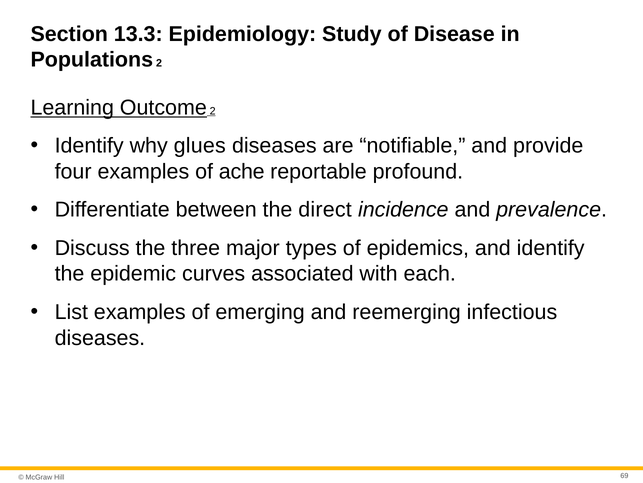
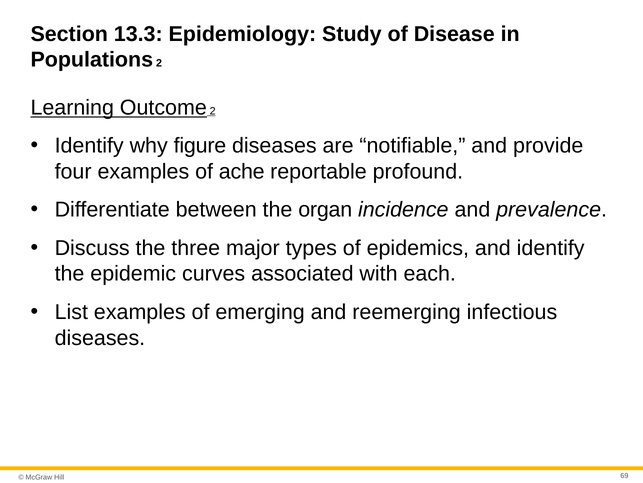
glues: glues -> figure
direct: direct -> organ
